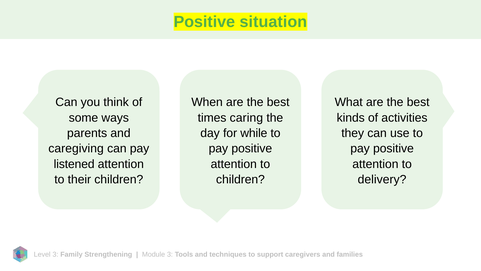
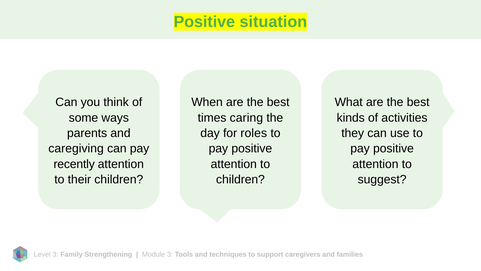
while: while -> roles
listened: listened -> recently
delivery: delivery -> suggest
